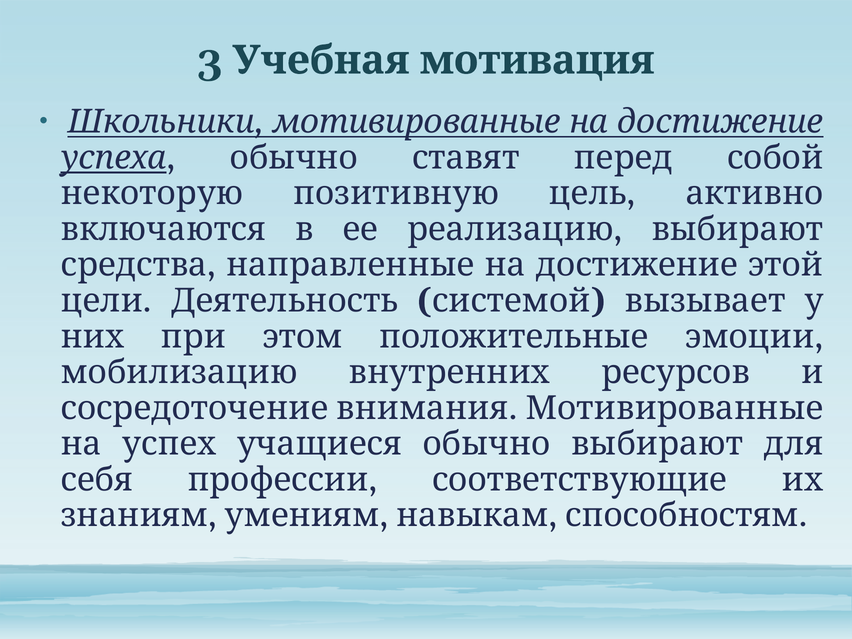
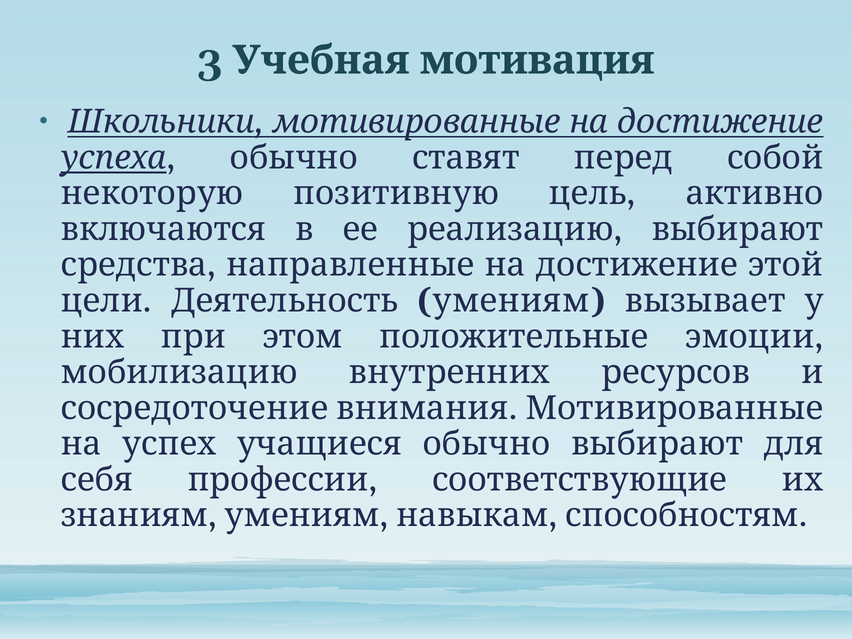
системой at (511, 301): системой -> умениям
